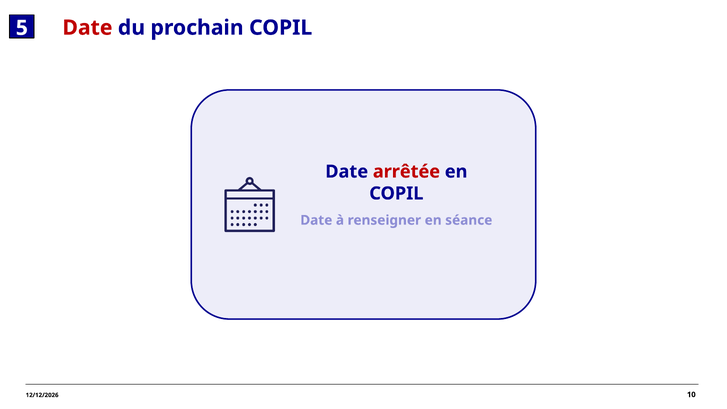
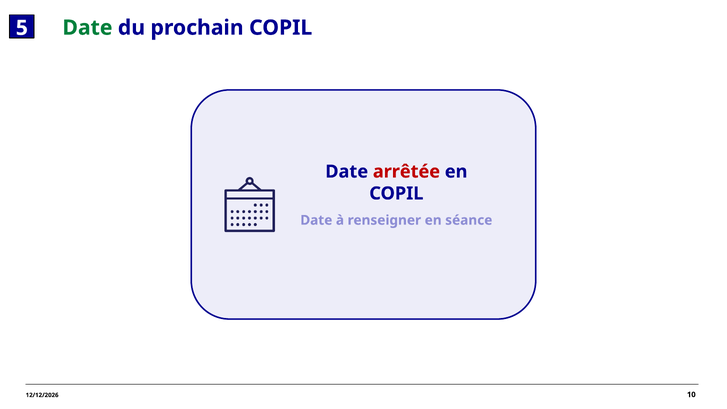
Date at (87, 28) colour: red -> green
